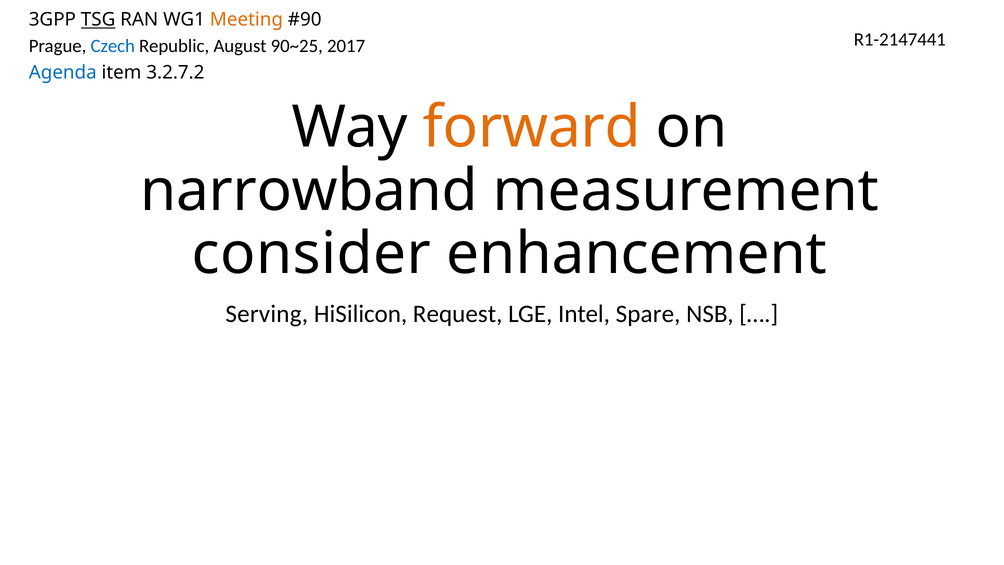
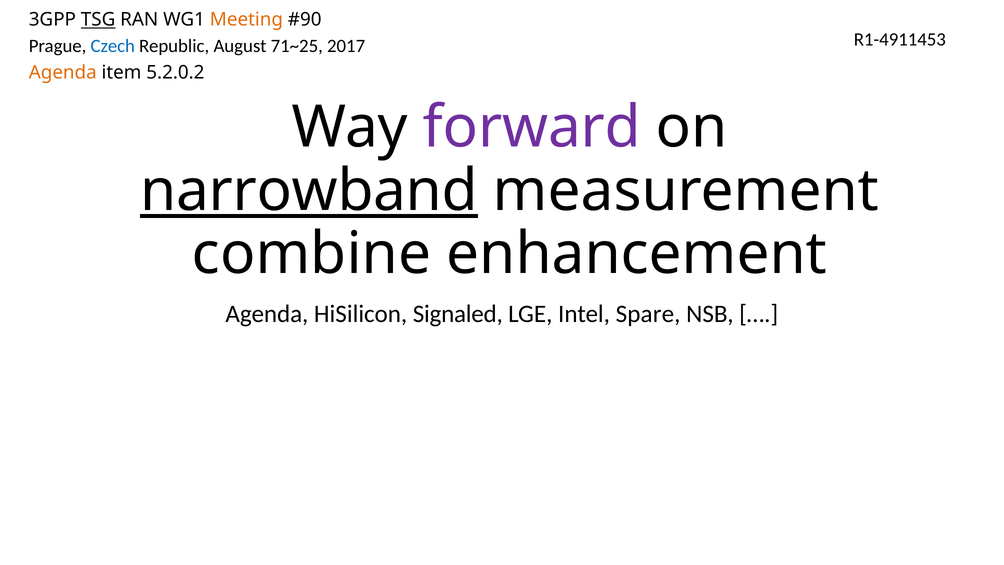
R1-2147441: R1-2147441 -> R1-4911453
90~25: 90~25 -> 71~25
Agenda at (63, 72) colour: blue -> orange
3.2.7.2: 3.2.7.2 -> 5.2.0.2
forward colour: orange -> purple
narrowband underline: none -> present
consider: consider -> combine
Serving at (267, 314): Serving -> Agenda
Request: Request -> Signaled
